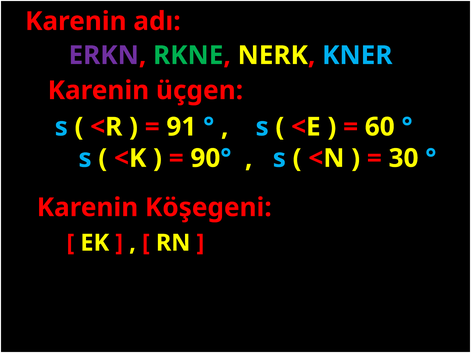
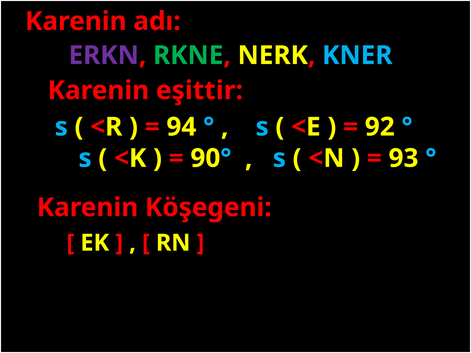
üçgen: üçgen -> eşittir
91: 91 -> 94
60: 60 -> 92
30: 30 -> 93
